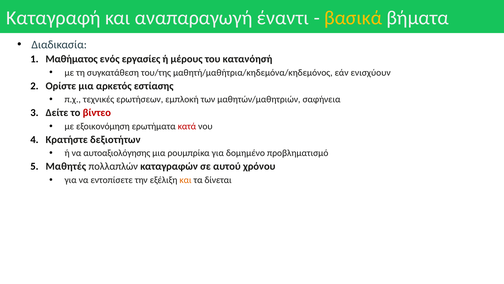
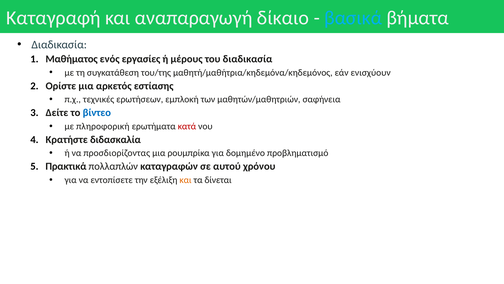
έναντι: έναντι -> δίκαιο
βασικά colour: yellow -> light blue
του κατανόησή: κατανόησή -> διαδικασία
βίντεο colour: red -> blue
εξοικονόμηση: εξοικονόμηση -> πληροφορική
δεξιοτήτων: δεξιοτήτων -> διδασκαλία
αυτοαξιολόγησης: αυτοαξιολόγησης -> προσδιορίζοντας
Μαθητές: Μαθητές -> Πρακτικά
